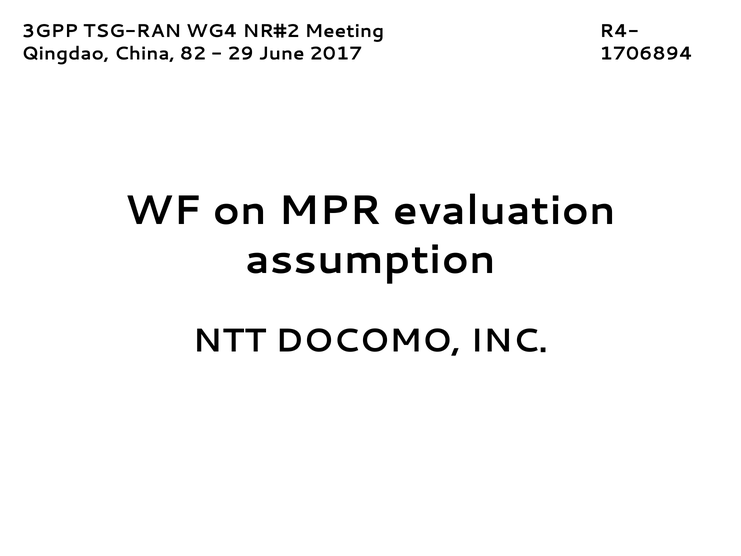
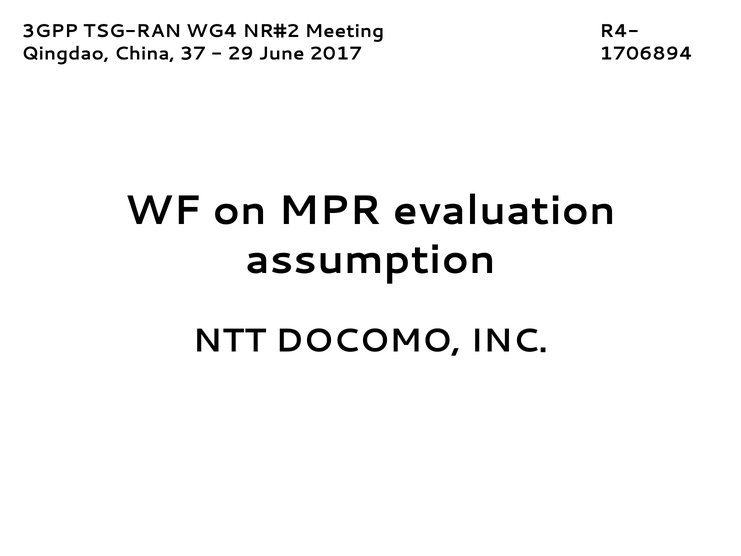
82: 82 -> 37
